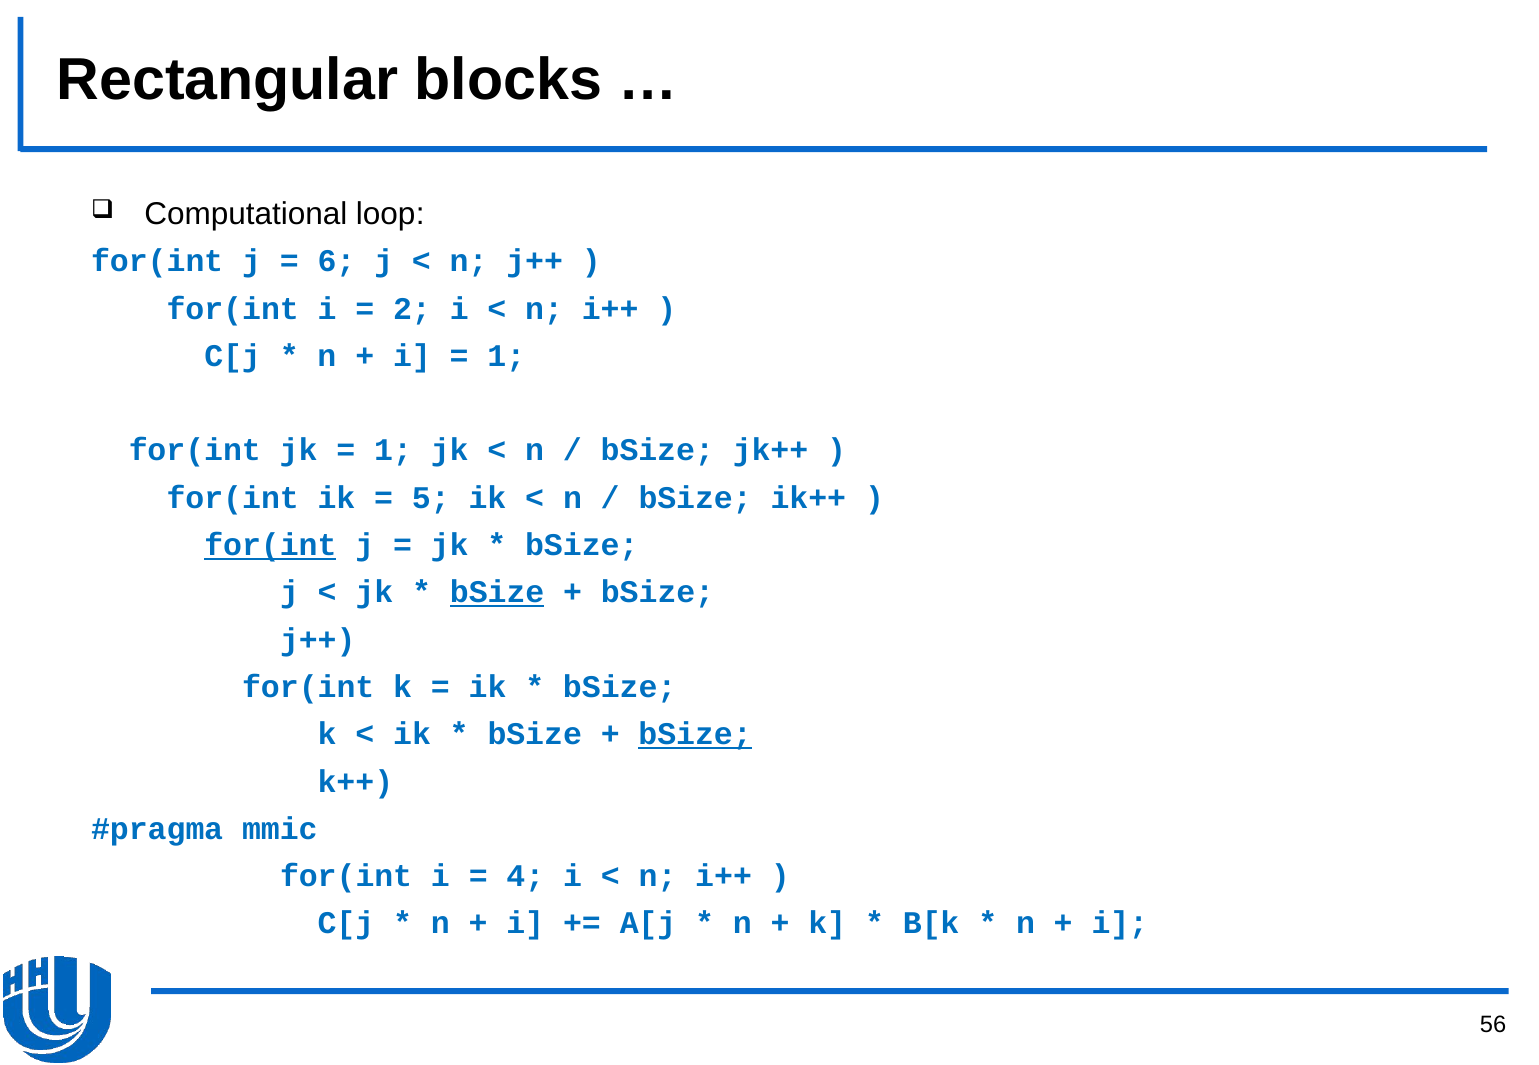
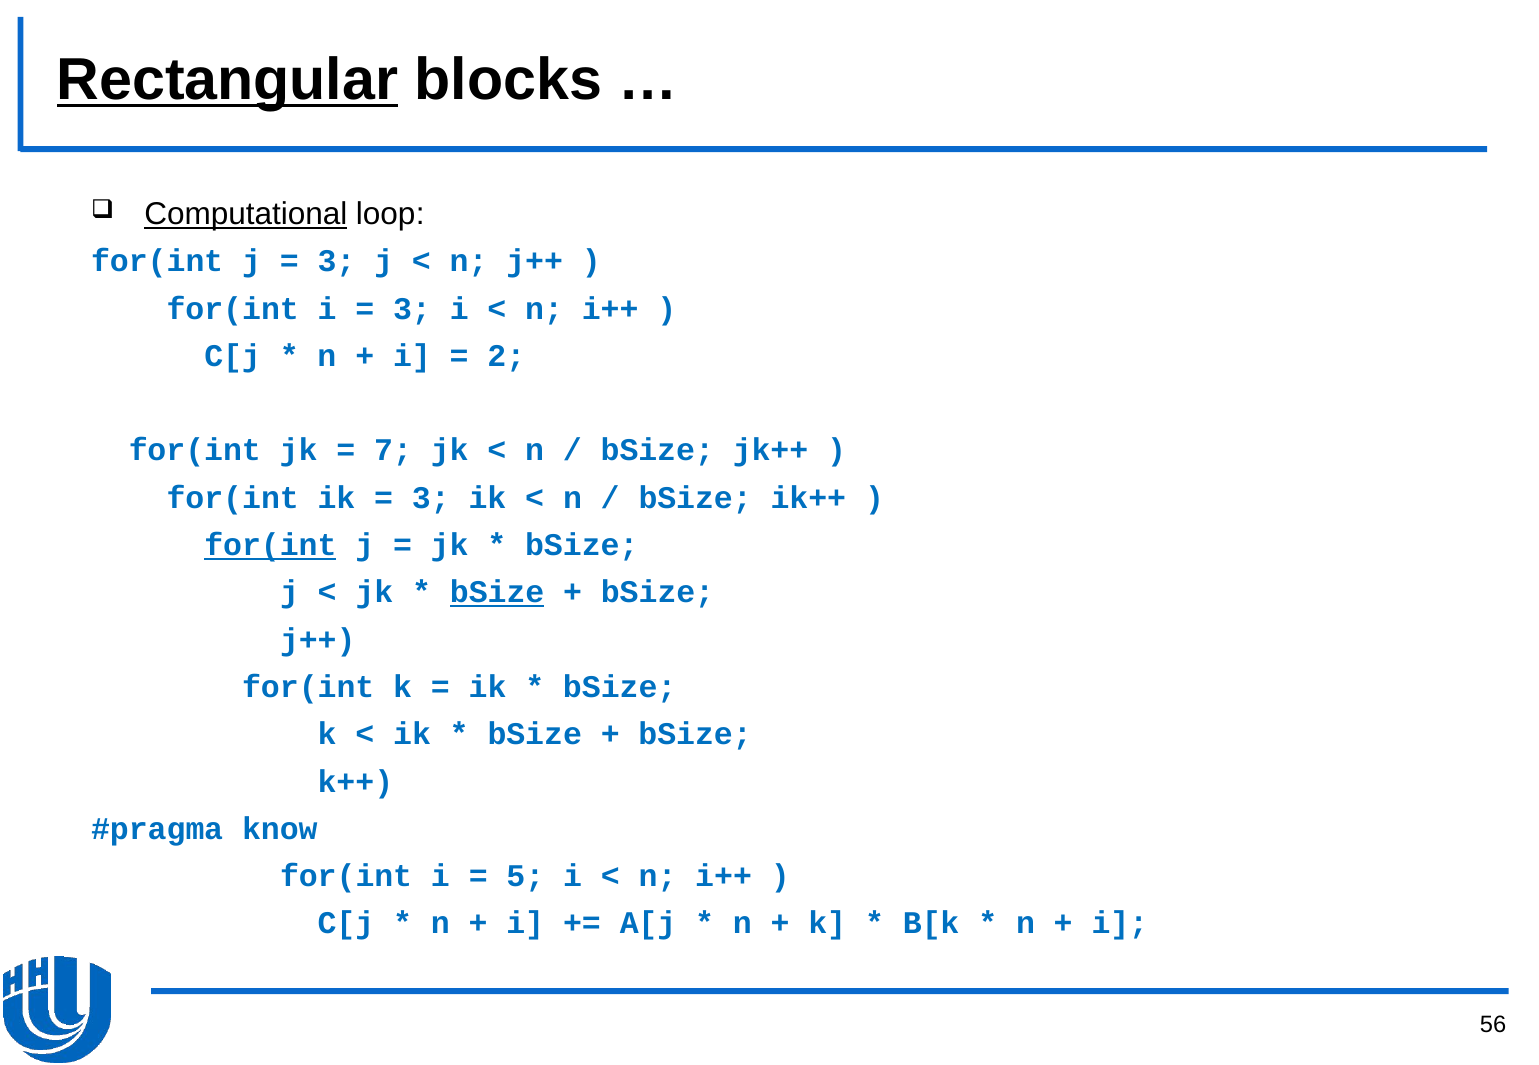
Rectangular underline: none -> present
Computational underline: none -> present
6 at (336, 262): 6 -> 3
2 at (412, 309): 2 -> 3
1 at (506, 356): 1 -> 2
1 at (393, 451): 1 -> 7
5 at (431, 498): 5 -> 3
bSize at (695, 735) underline: present -> none
mmic: mmic -> know
4: 4 -> 5
